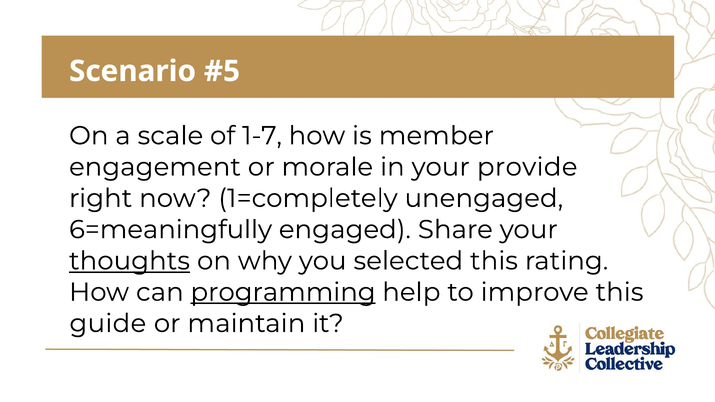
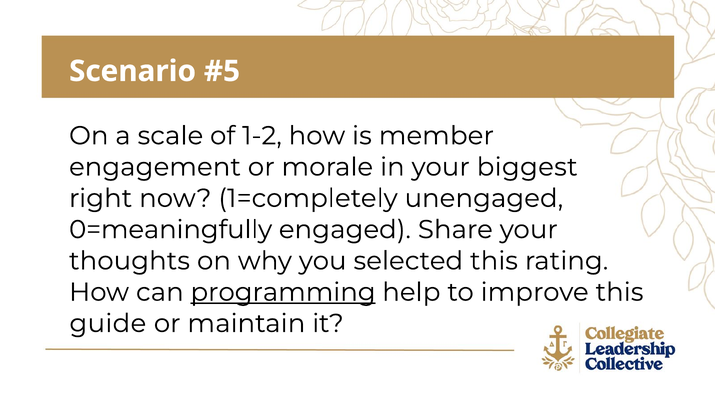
1-7: 1-7 -> 1-2
provide: provide -> biggest
6=meaningfully: 6=meaningfully -> 0=meaningfully
thoughts underline: present -> none
